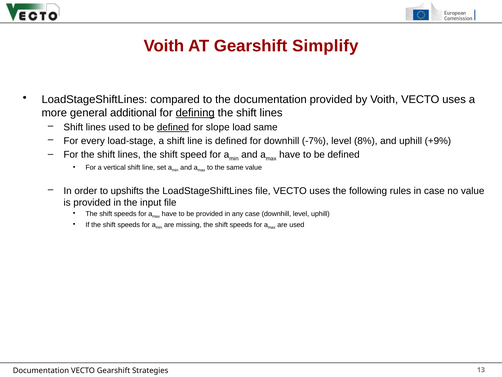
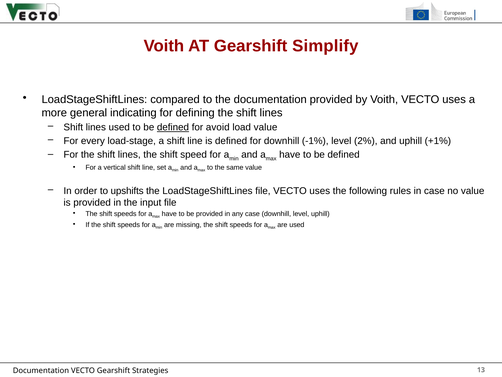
additional: additional -> indicating
defining underline: present -> none
slope: slope -> avoid
load same: same -> value
-7%: -7% -> -1%
8%: 8% -> 2%
+9%: +9% -> +1%
